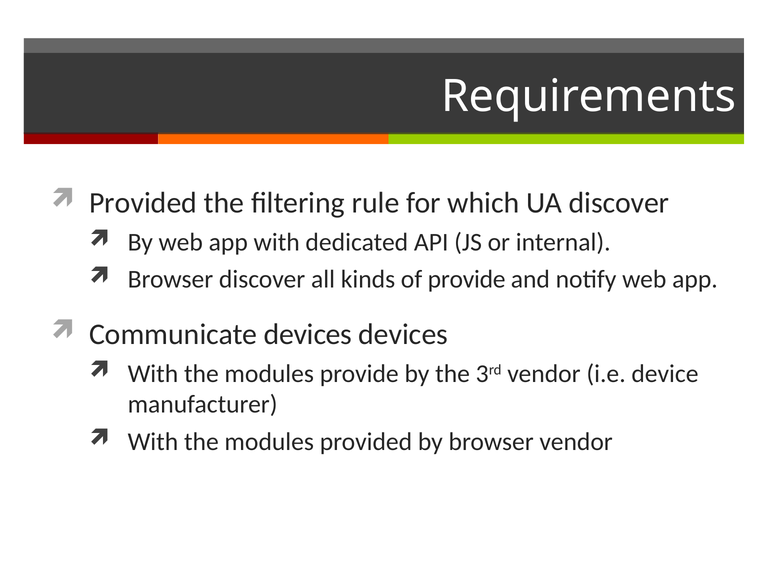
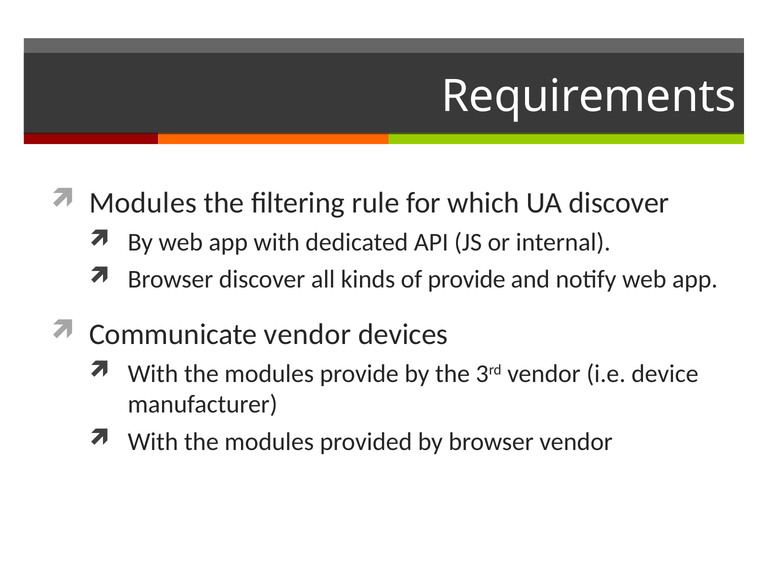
Provided at (143, 203): Provided -> Modules
Communicate devices: devices -> vendor
